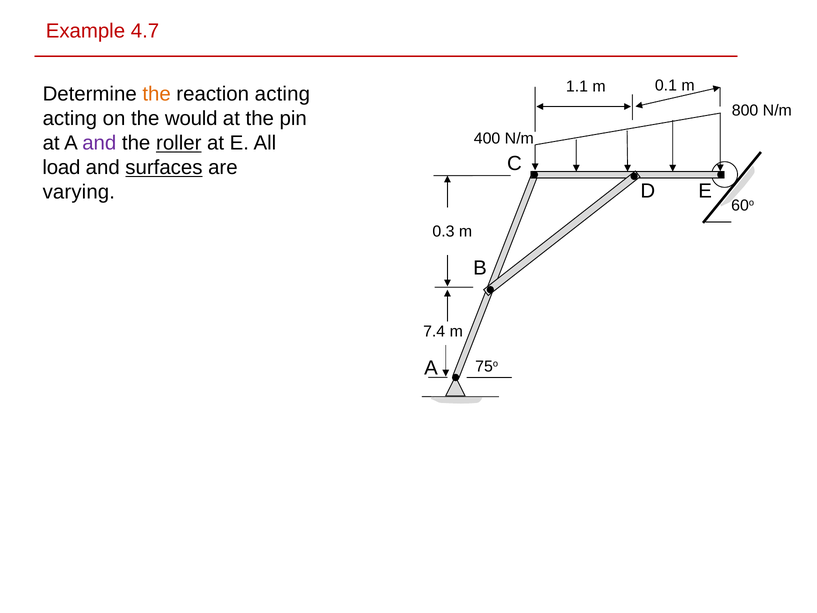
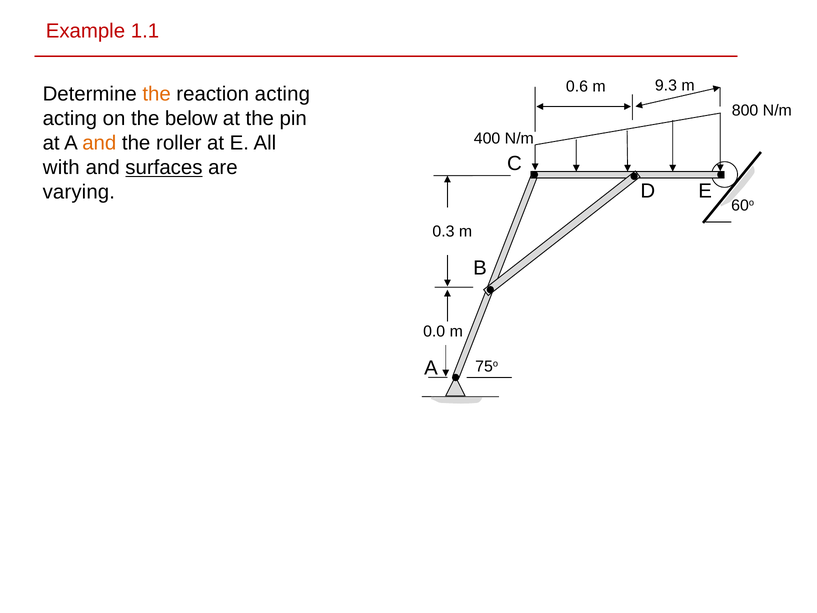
4.7: 4.7 -> 1.1
1.1: 1.1 -> 0.6
0.1: 0.1 -> 9.3
would: would -> below
and at (99, 143) colour: purple -> orange
roller underline: present -> none
load: load -> with
7.4: 7.4 -> 0.0
